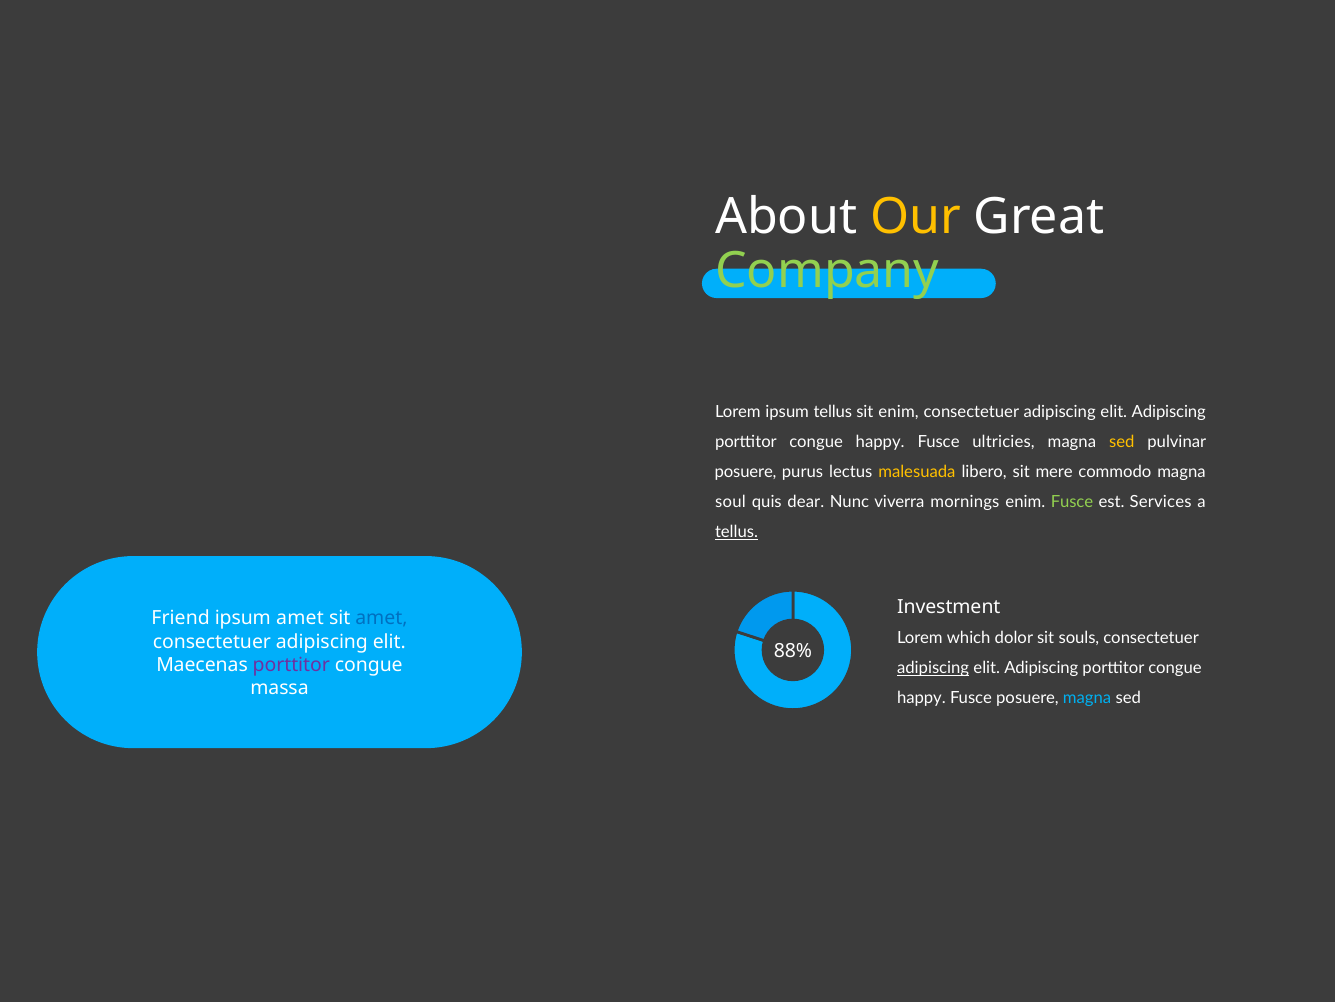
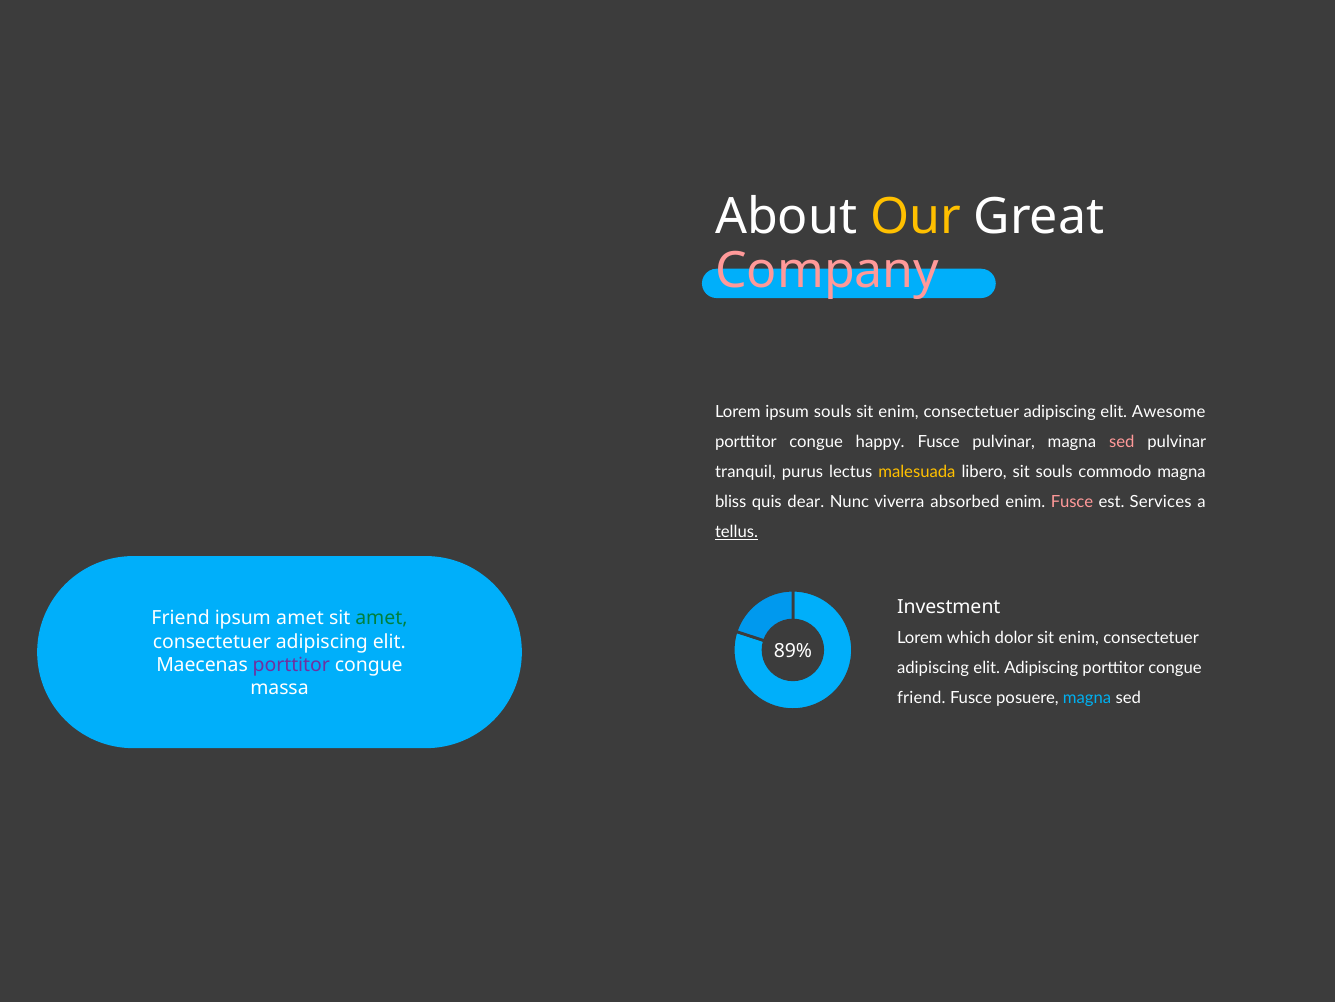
Company colour: light green -> pink
ipsum tellus: tellus -> souls
Adipiscing at (1169, 411): Adipiscing -> Awesome
Fusce ultricies: ultricies -> pulvinar
sed at (1122, 441) colour: yellow -> pink
posuere at (746, 472): posuere -> tranquil
sit mere: mere -> souls
soul: soul -> bliss
mornings: mornings -> absorbed
Fusce at (1072, 502) colour: light green -> pink
amet at (381, 618) colour: blue -> green
dolor sit souls: souls -> enim
88%: 88% -> 89%
adipiscing at (933, 668) underline: present -> none
happy at (921, 698): happy -> friend
